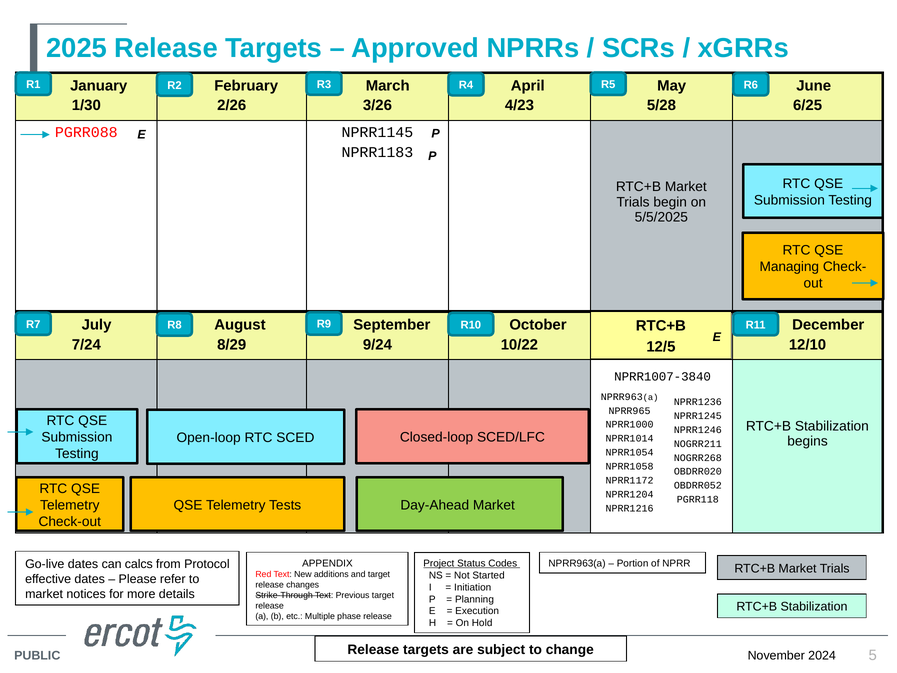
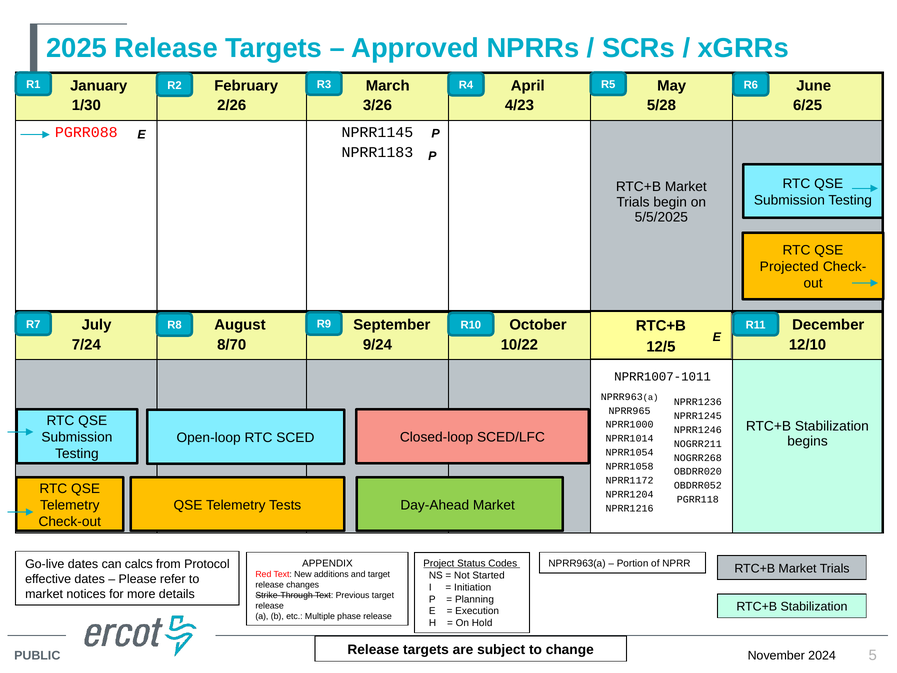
Managing: Managing -> Projected
8/29: 8/29 -> 8/70
NPRR1007-3840: NPRR1007-3840 -> NPRR1007-1011
